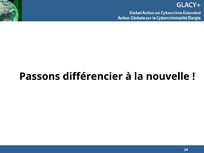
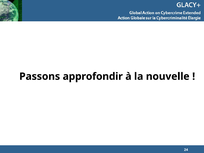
différencier: différencier -> approfondir
